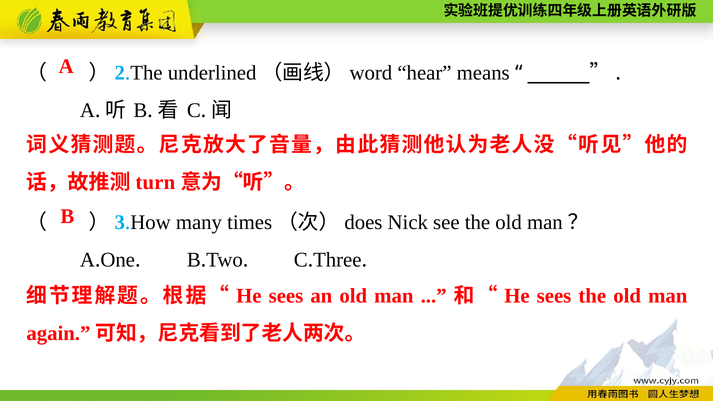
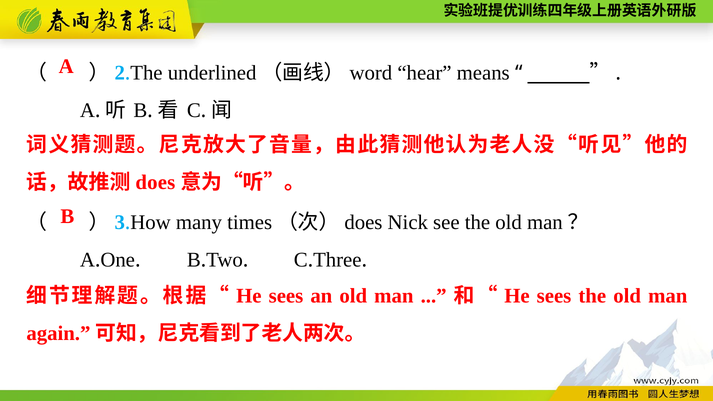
turn at (155, 182): turn -> does
